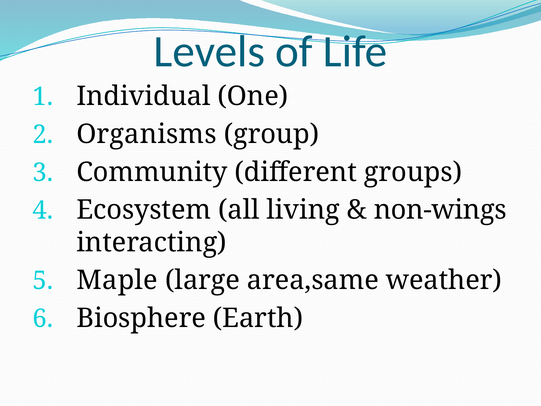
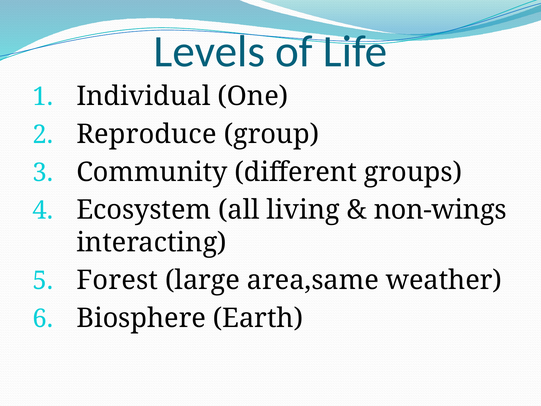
Organisms: Organisms -> Reproduce
Maple: Maple -> Forest
